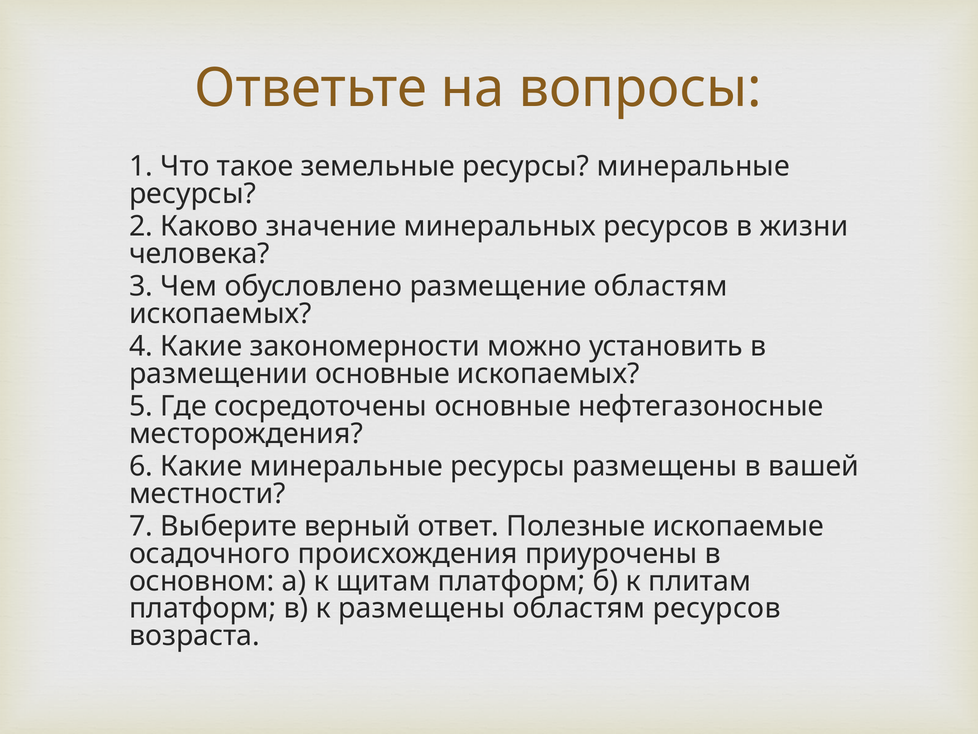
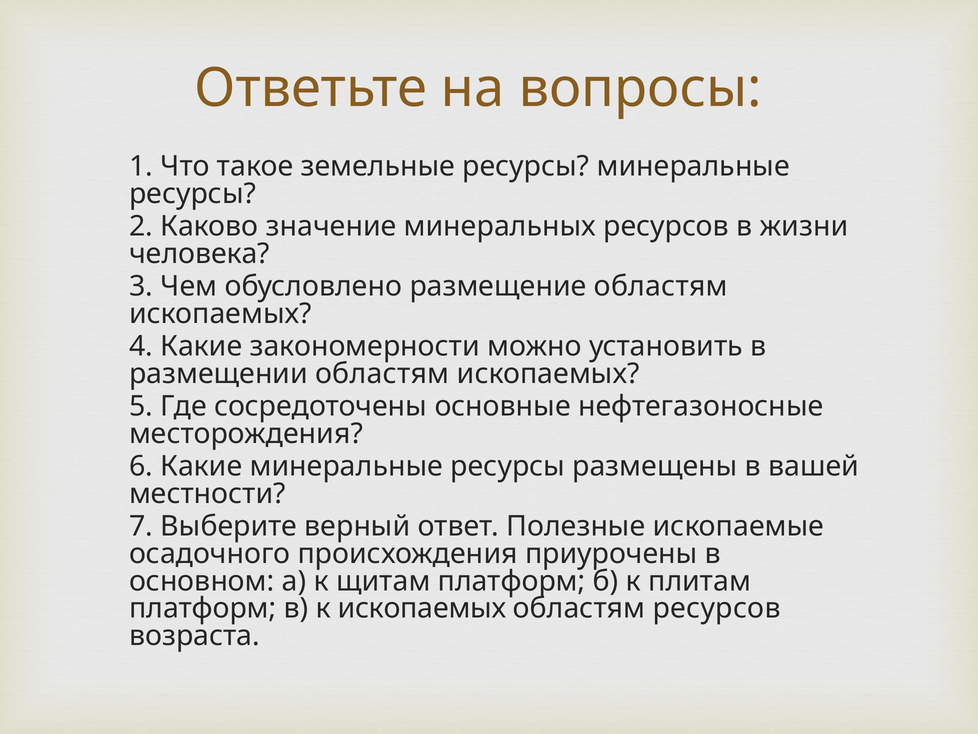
размещении основные: основные -> областям
к размещены: размещены -> ископаемых
